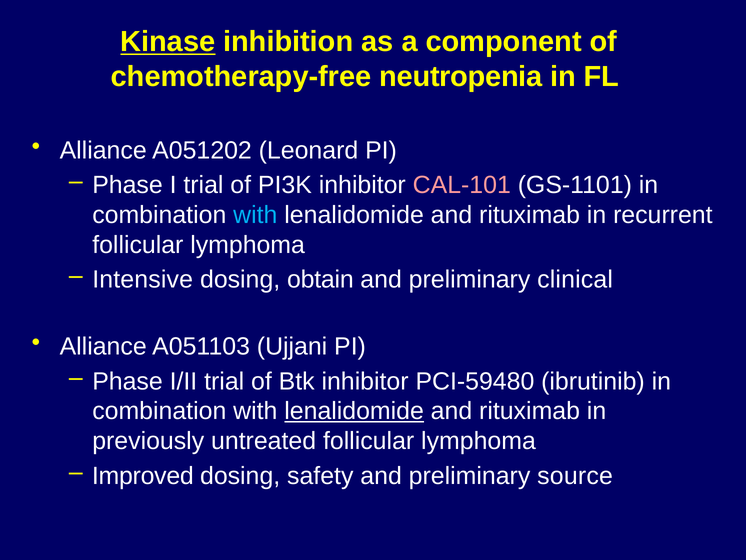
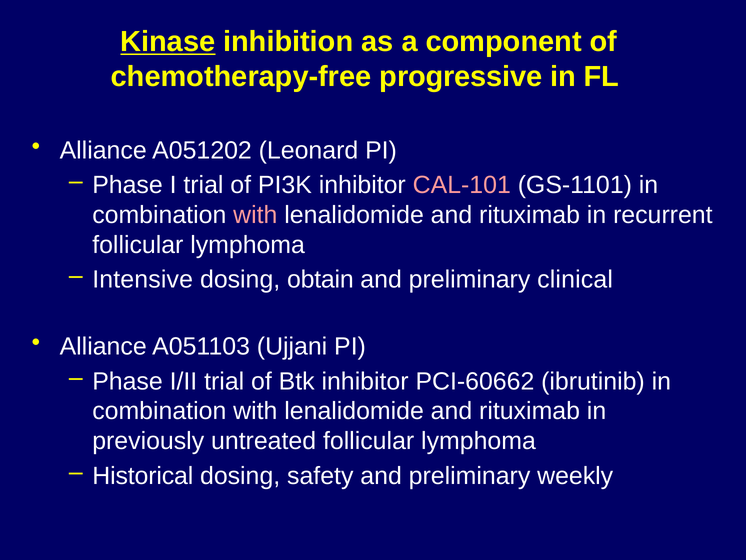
neutropenia: neutropenia -> progressive
with at (255, 215) colour: light blue -> pink
PCI-59480: PCI-59480 -> PCI-60662
lenalidomide at (354, 411) underline: present -> none
Improved: Improved -> Historical
source: source -> weekly
